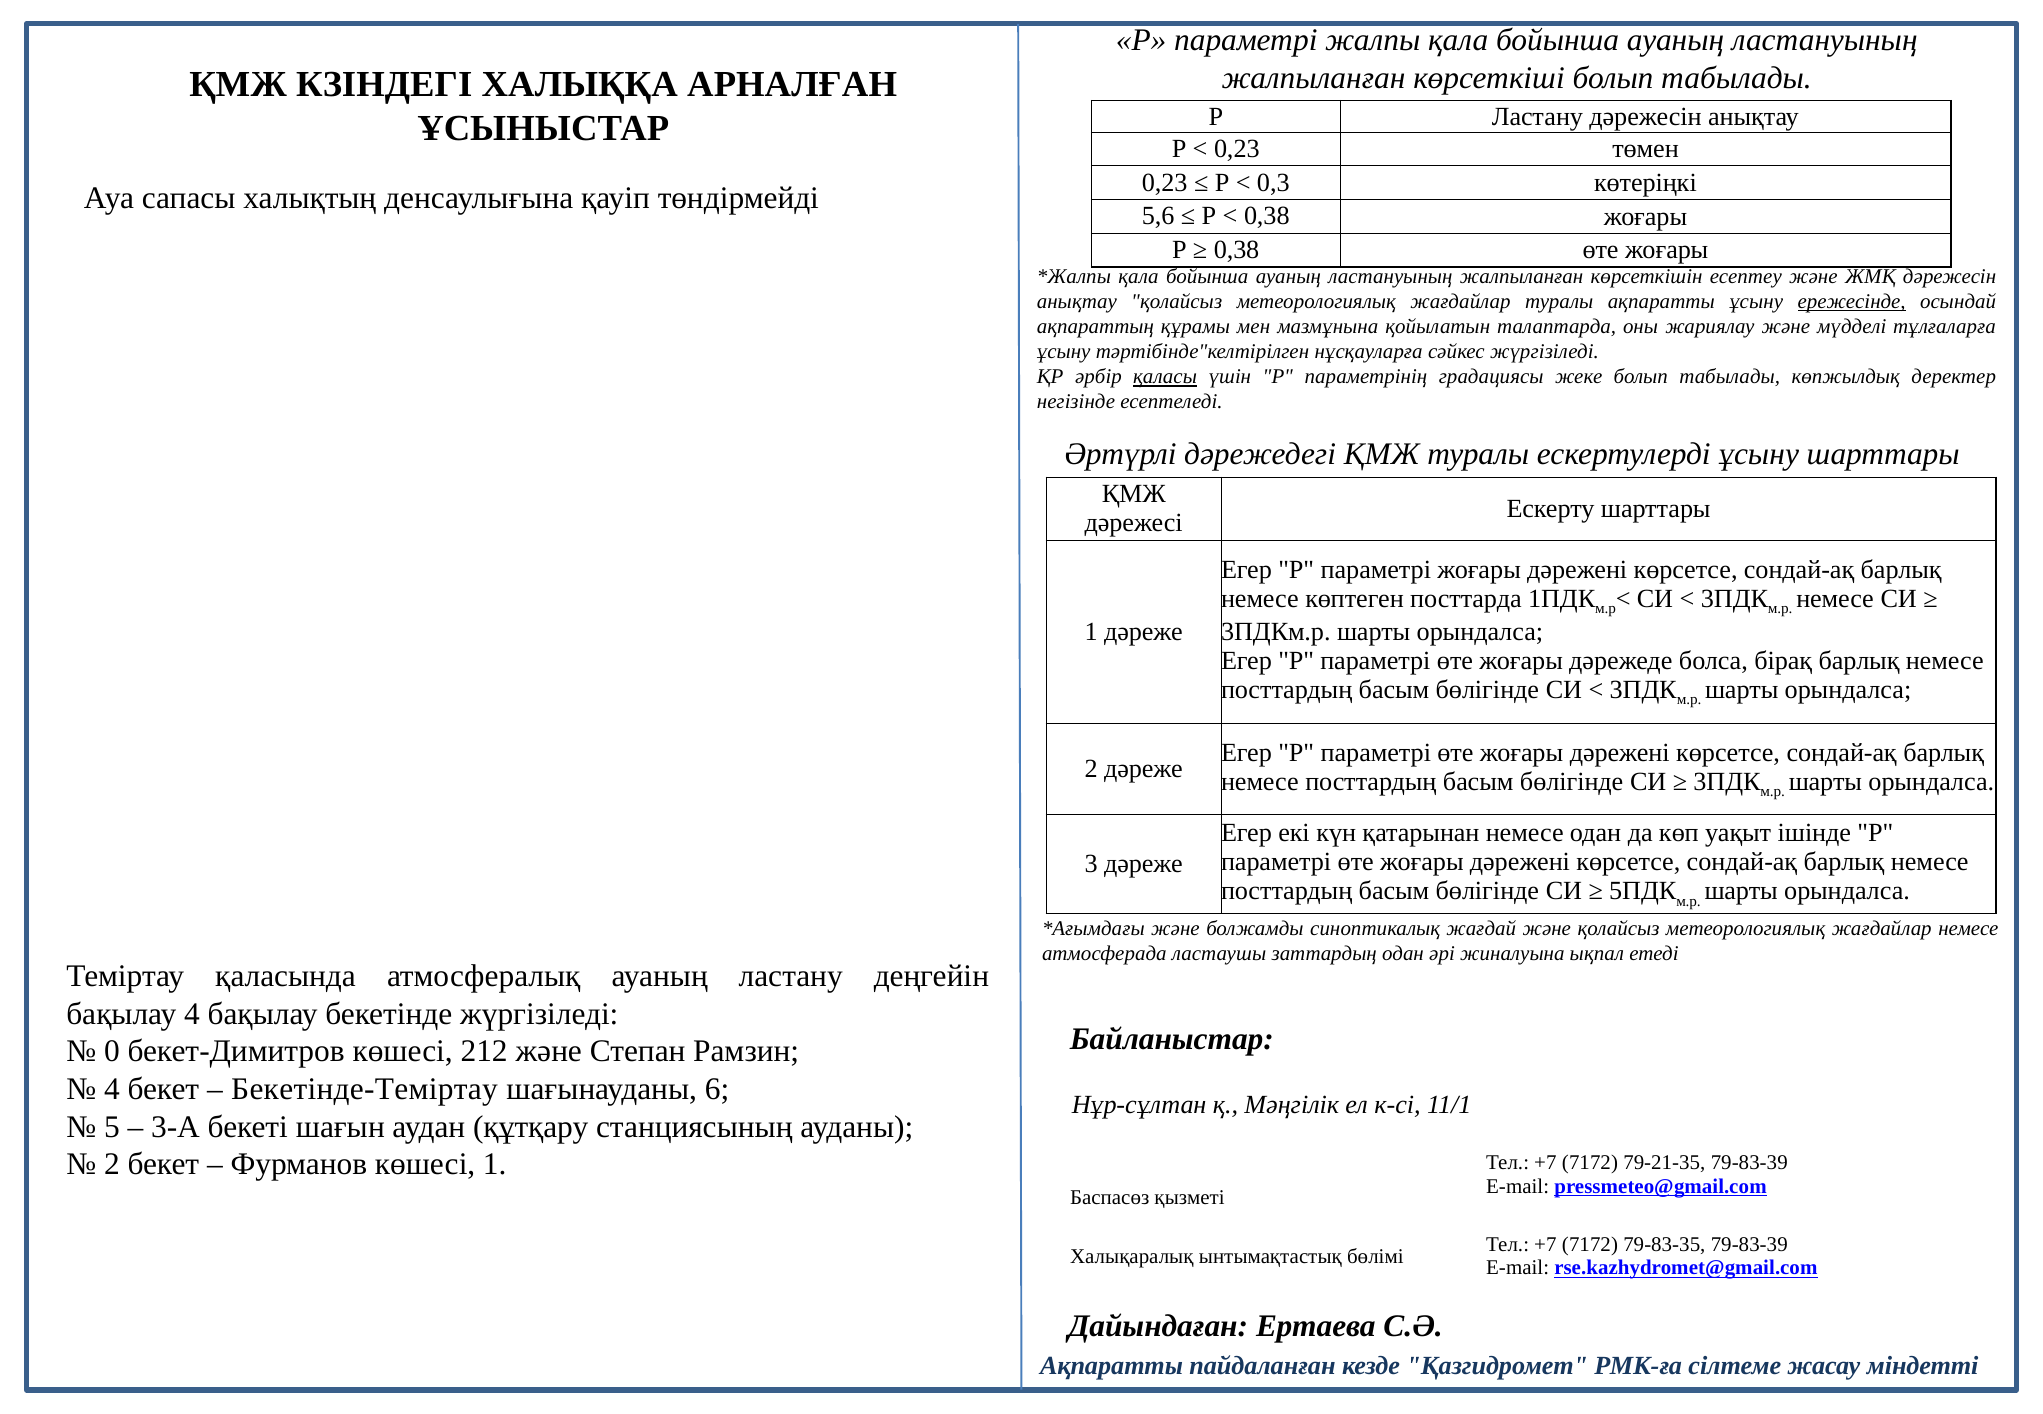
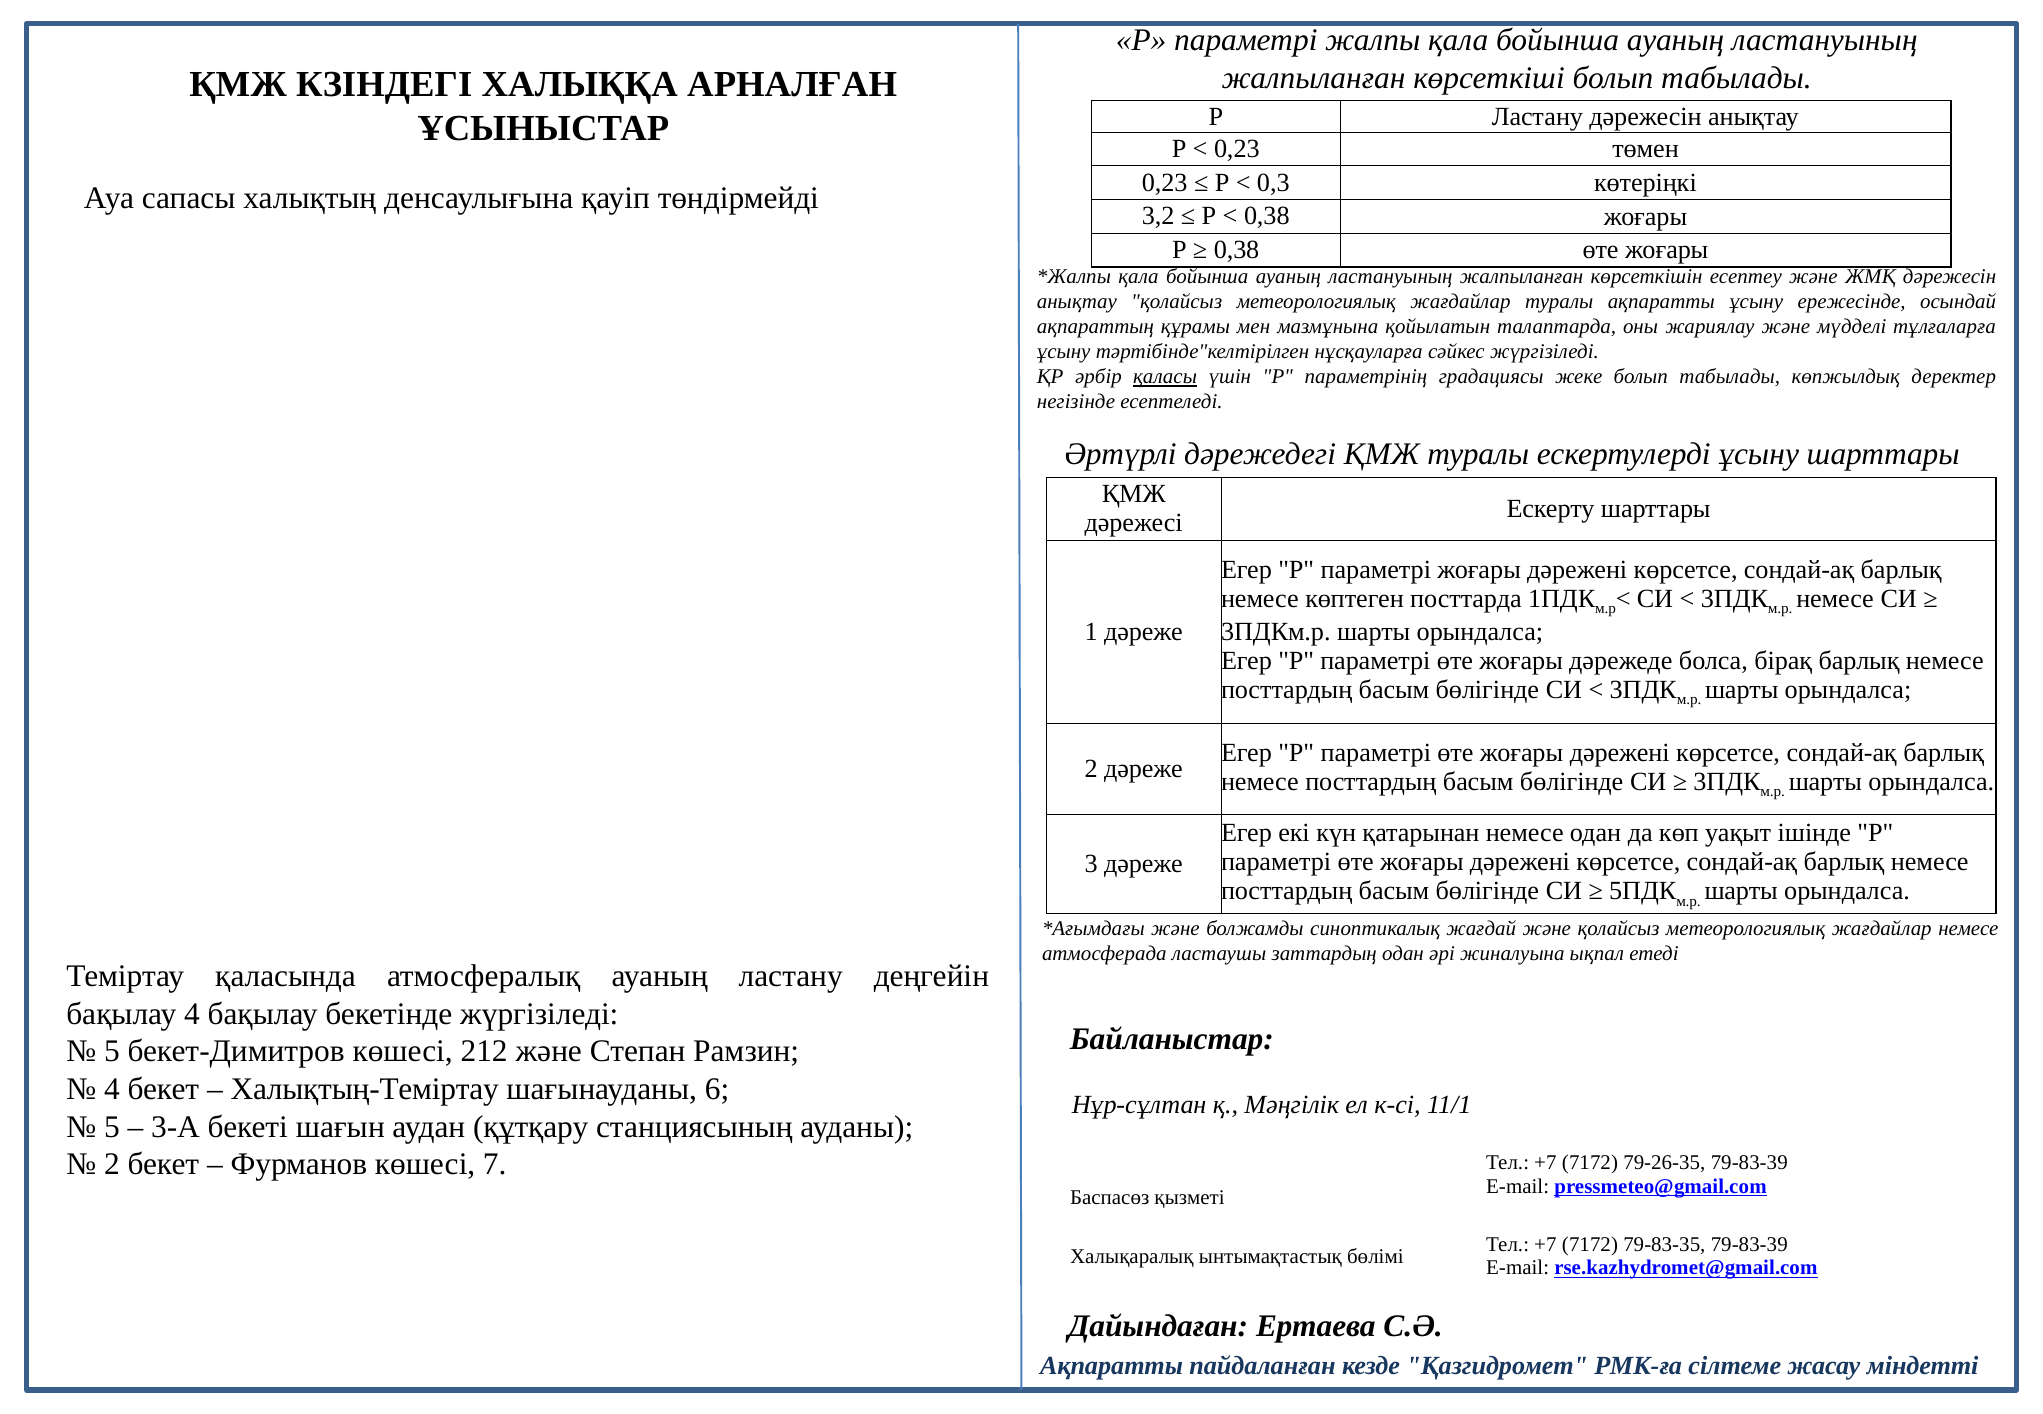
5,6: 5,6 -> 3,2
ережесінде underline: present -> none
0 at (112, 1052): 0 -> 5
Бекетінде-Теміртау: Бекетінде-Теміртау -> Халықтың-Теміртау
көшесі 1: 1 -> 7
79-21-35: 79-21-35 -> 79-26-35
